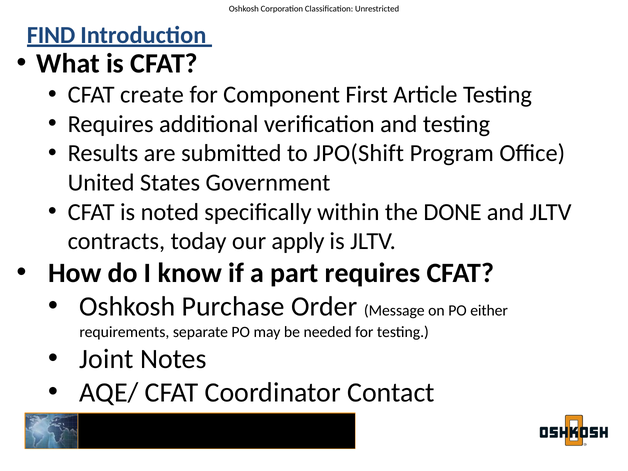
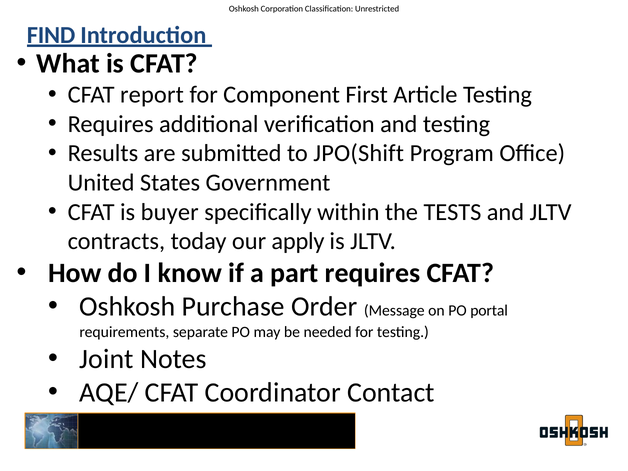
create: create -> report
noted: noted -> buyer
DONE: DONE -> TESTS
either: either -> portal
